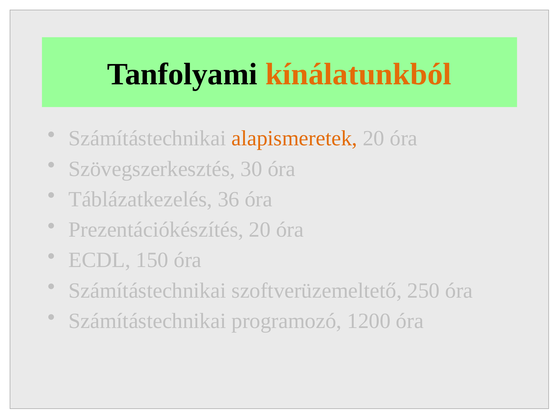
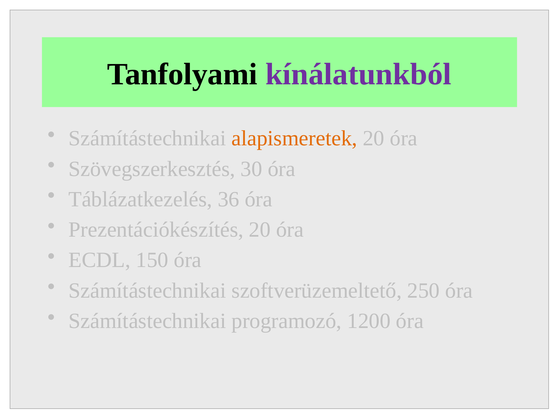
kínálatunkból colour: orange -> purple
